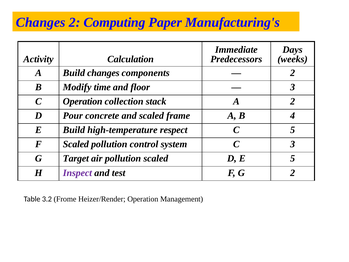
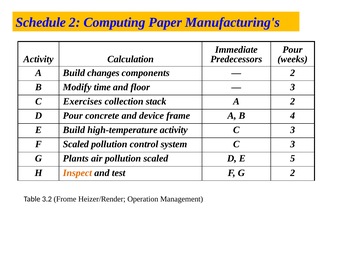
Changes at (41, 22): Changes -> Schedule
Days at (293, 50): Days -> Pour
C Operation: Operation -> Exercises
and scaled: scaled -> device
high-temperature respect: respect -> activity
5 at (293, 130): 5 -> 3
Target: Target -> Plants
Inspect colour: purple -> orange
